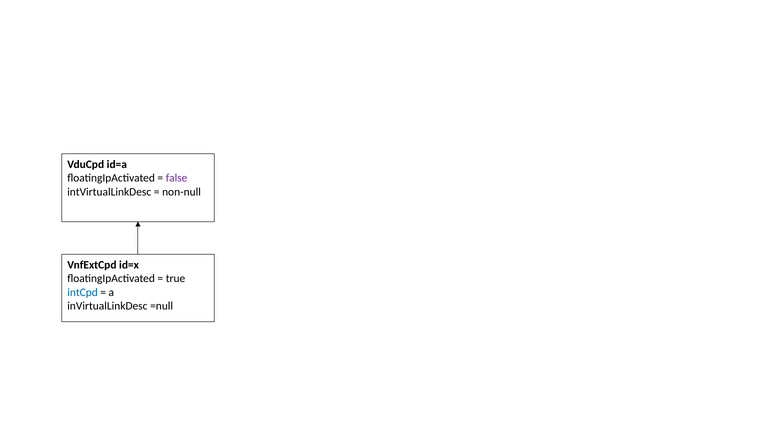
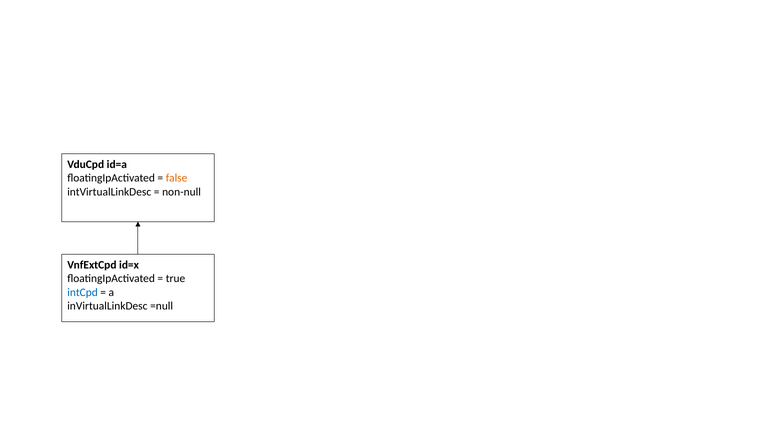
false colour: purple -> orange
